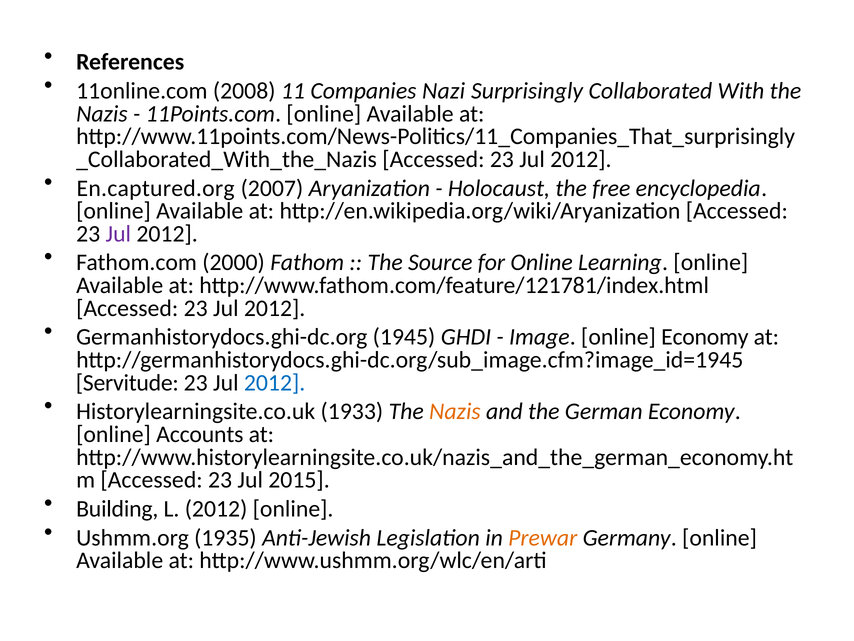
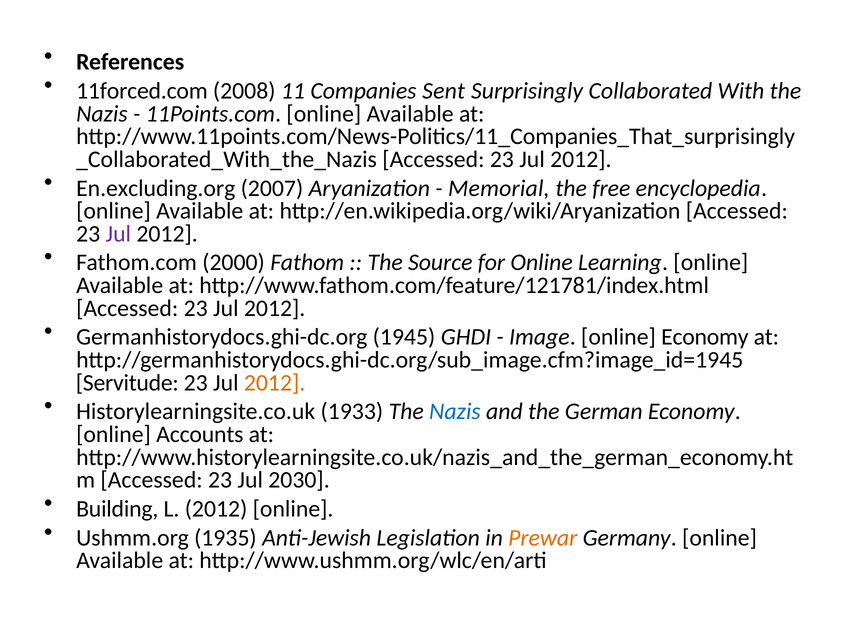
11online.com: 11online.com -> 11forced.com
Nazi: Nazi -> Sent
En.captured.org: En.captured.org -> En.excluding.org
Holocaust: Holocaust -> Memorial
2012 at (275, 382) colour: blue -> orange
Nazis at (455, 411) colour: orange -> blue
2015: 2015 -> 2030
